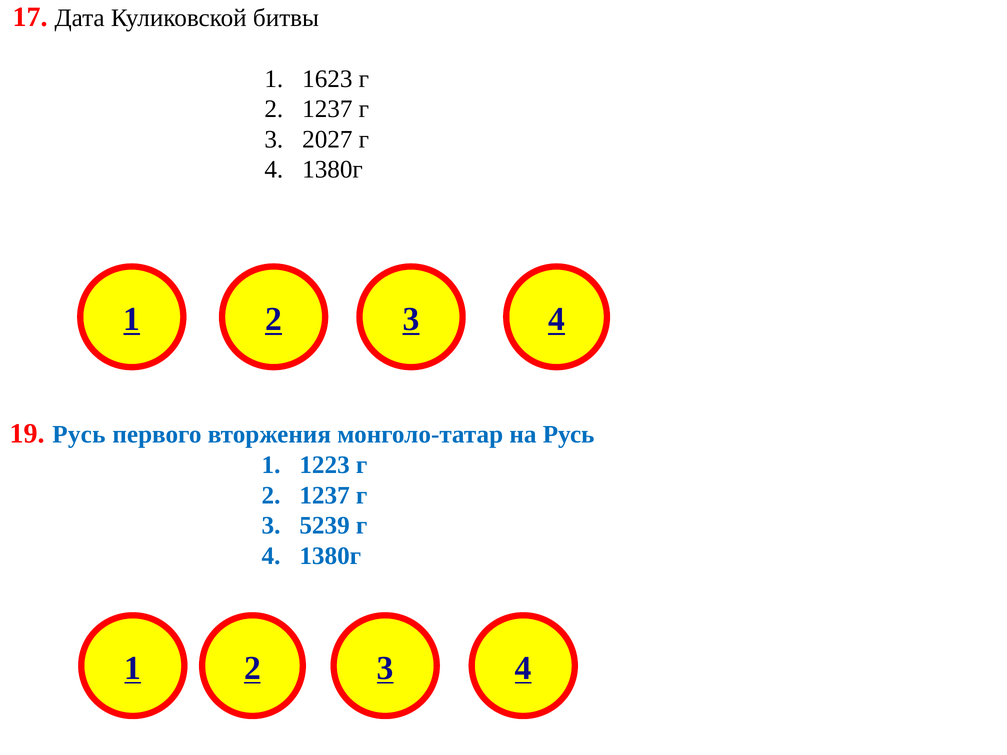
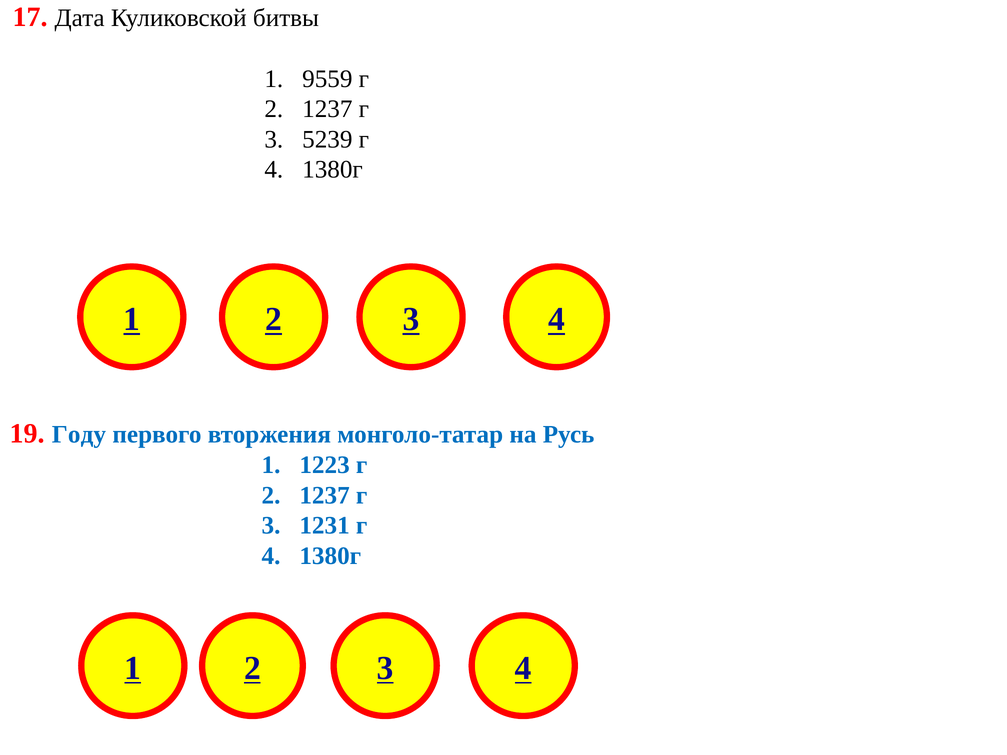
1623: 1623 -> 9559
2027: 2027 -> 5239
19 Русь: Русь -> Году
5239: 5239 -> 1231
